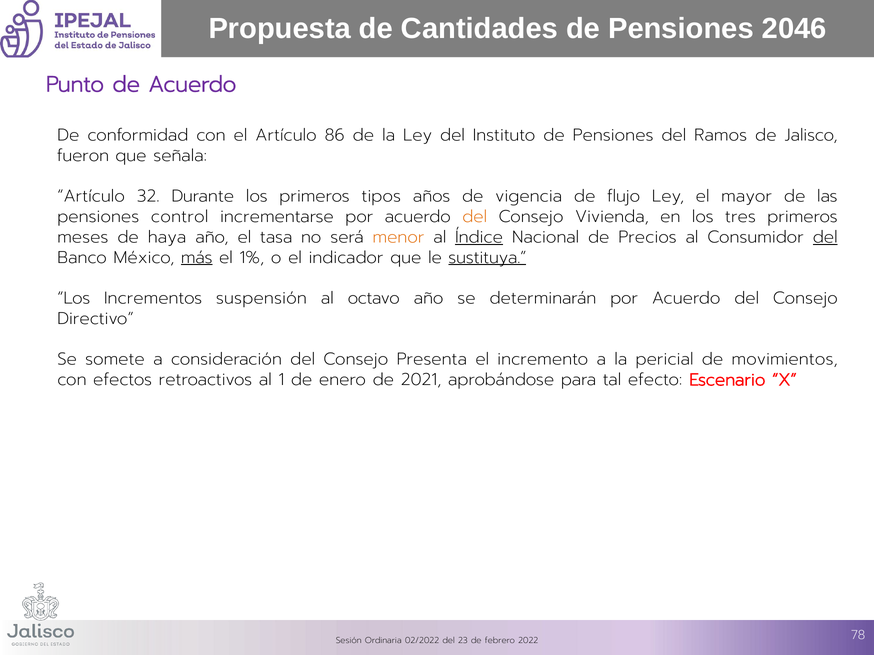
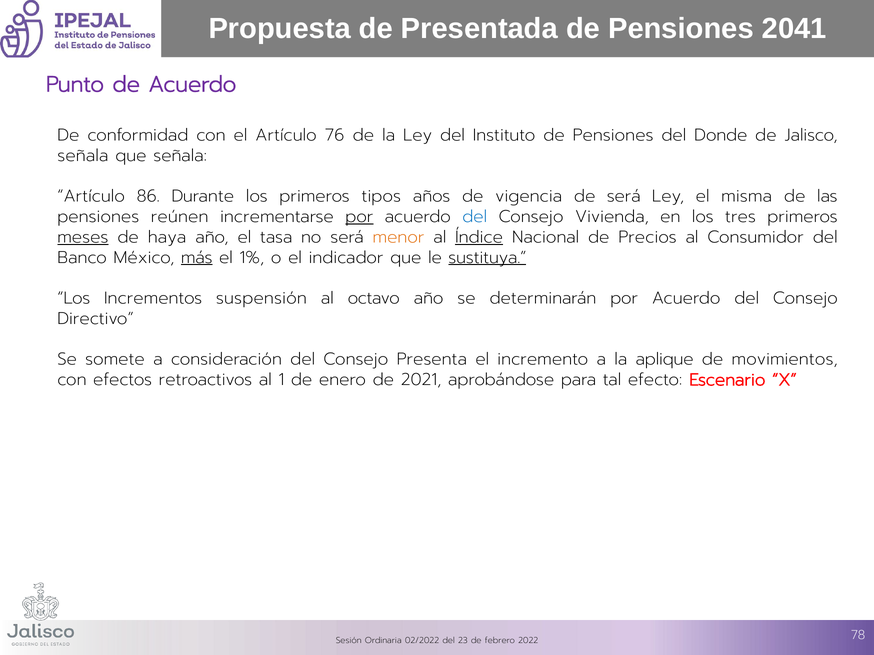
Cantidades: Cantidades -> Presentada
2046: 2046 -> 2041
86: 86 -> 76
Ramos: Ramos -> Donde
fueron at (83, 156): fueron -> señala
32: 32 -> 86
de flujo: flujo -> será
mayor: mayor -> misma
control: control -> reúnen
por at (359, 217) underline: none -> present
del at (475, 217) colour: orange -> blue
meses underline: none -> present
del at (825, 237) underline: present -> none
pericial: pericial -> aplique
